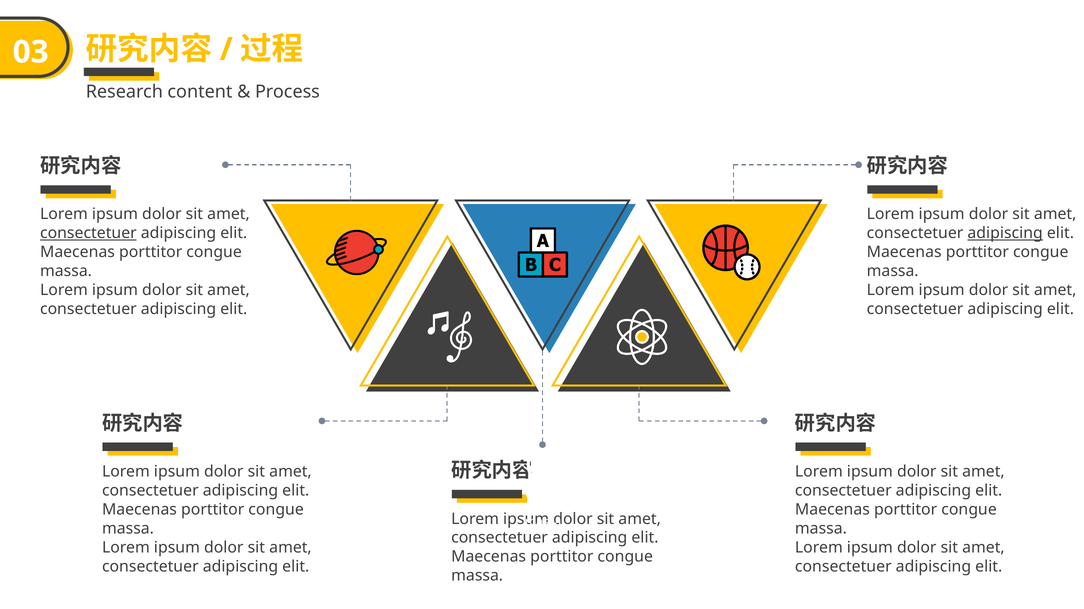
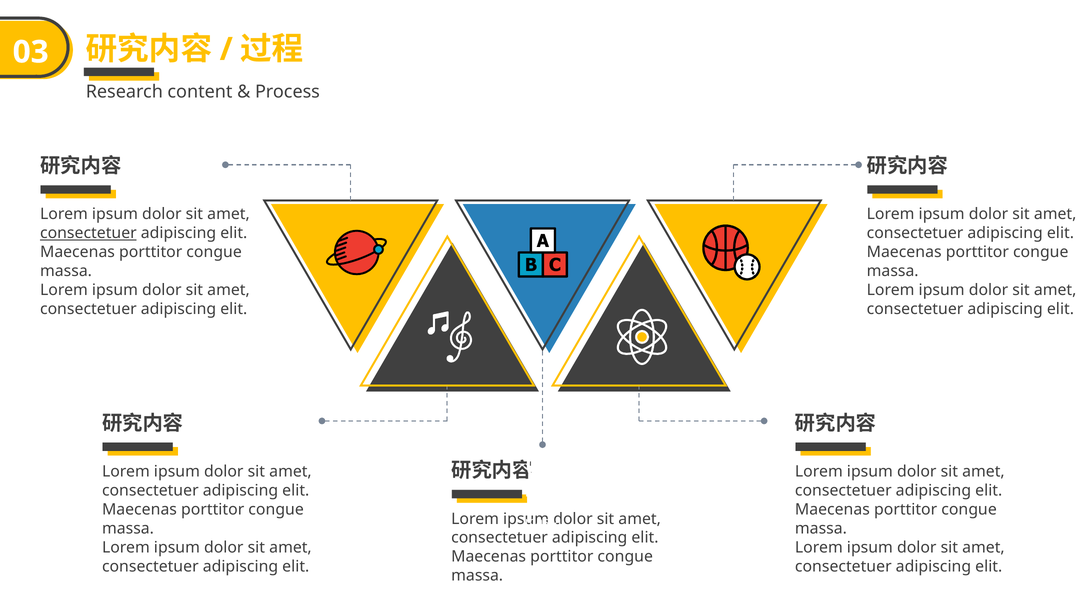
adipiscing at (1005, 233) underline: present -> none
